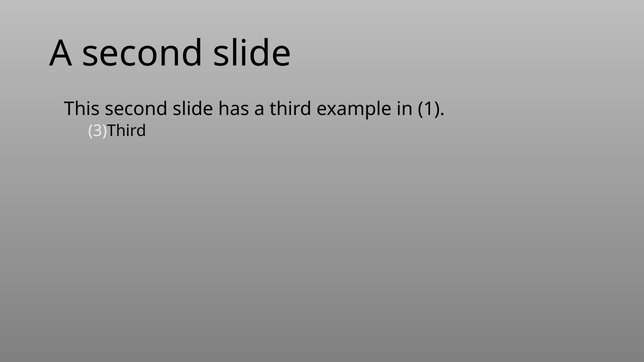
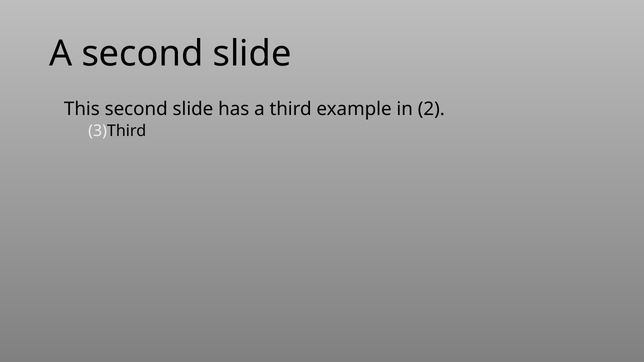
1: 1 -> 2
